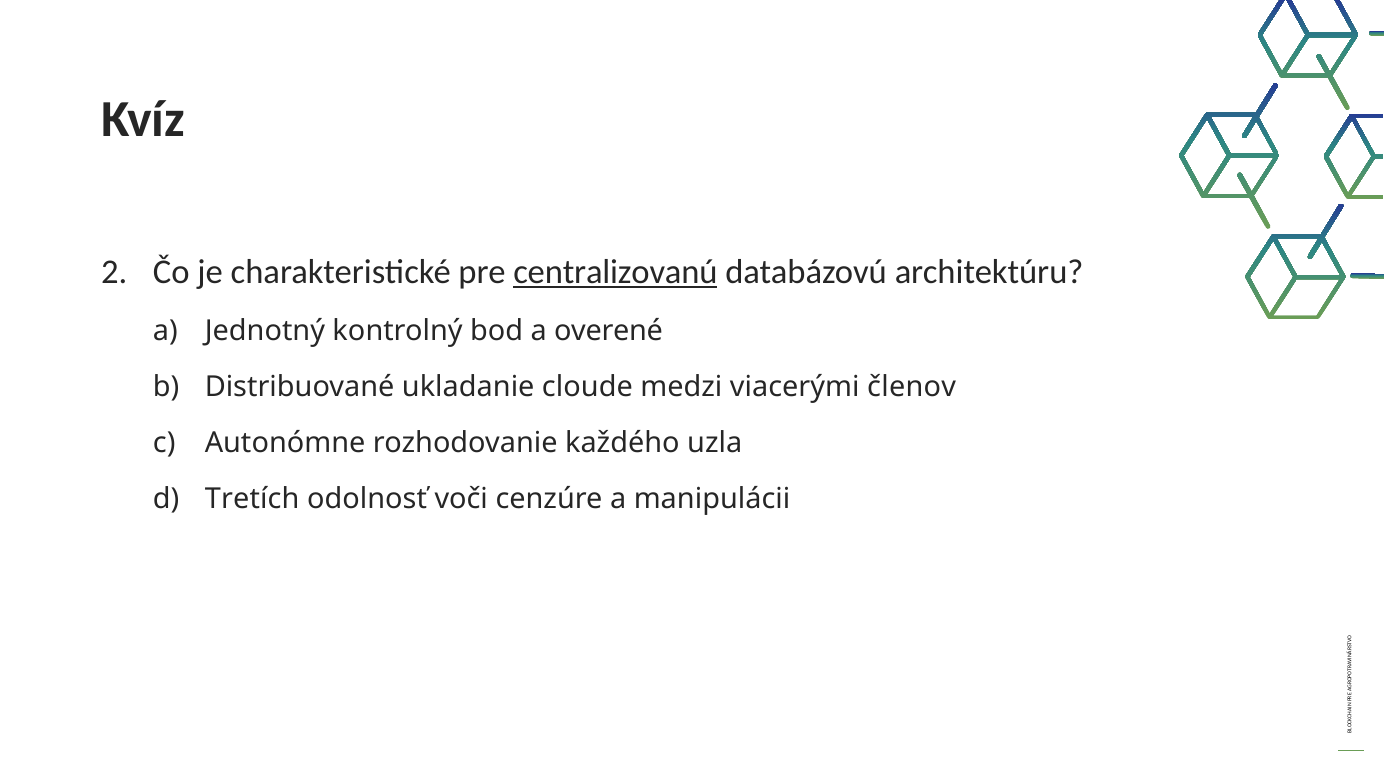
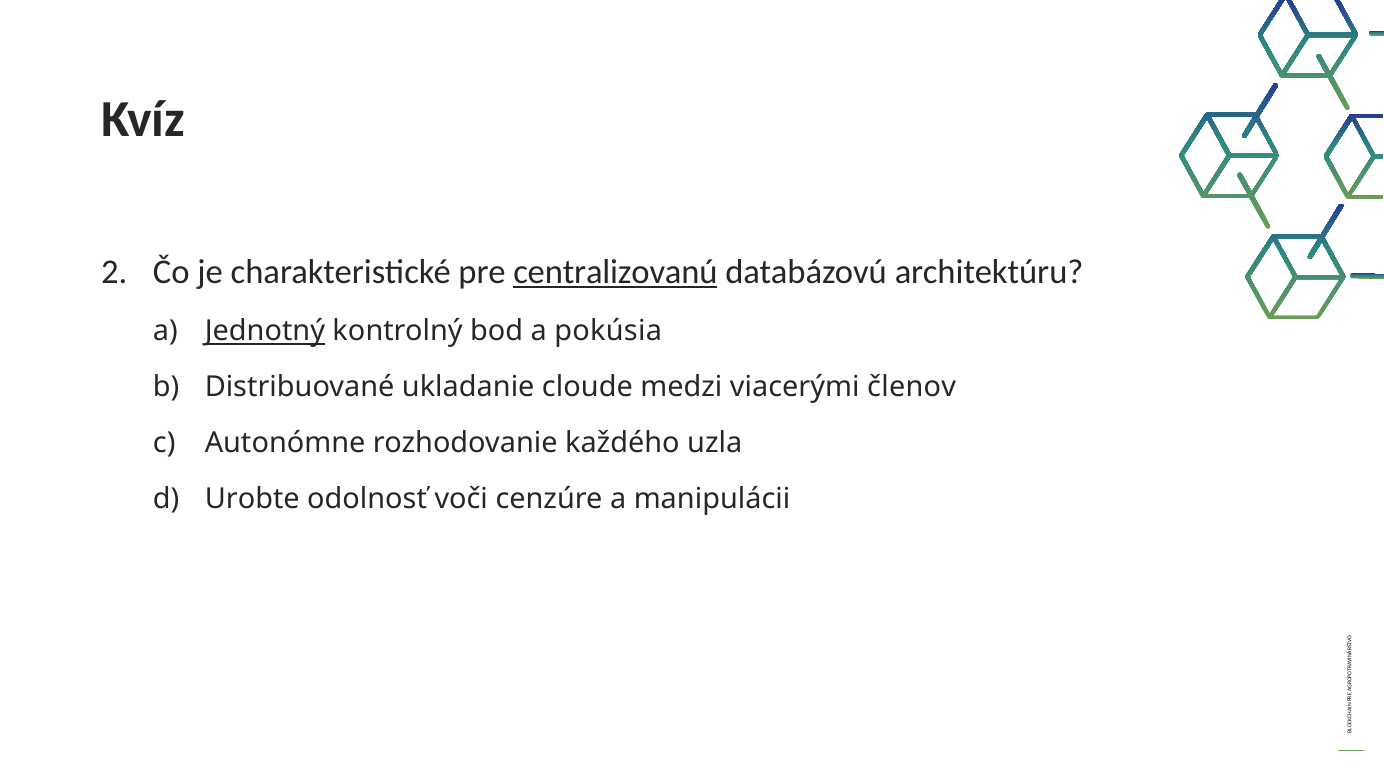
Jednotný underline: none -> present
overené: overené -> pokúsia
Tretích: Tretích -> Urobte
